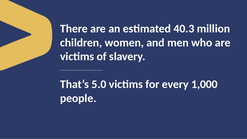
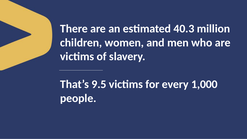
5.0: 5.0 -> 9.5
